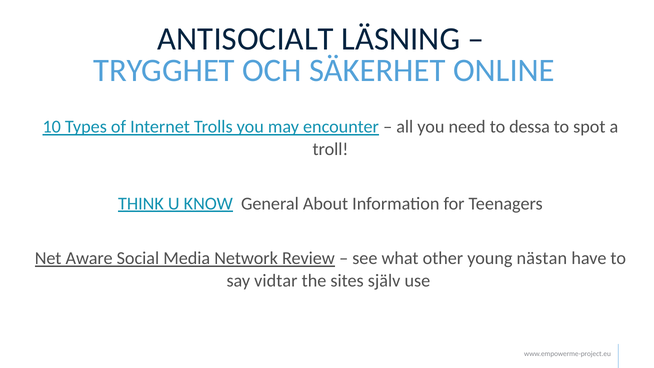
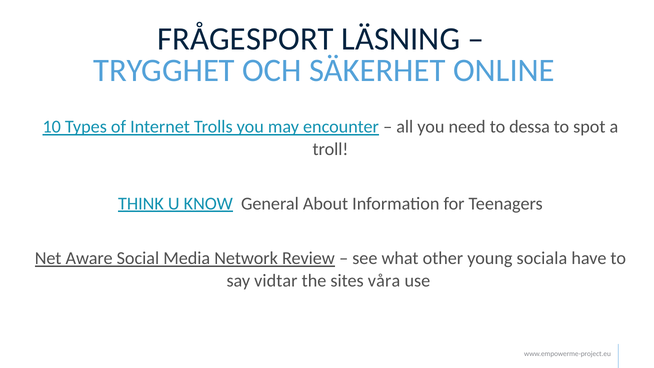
ANTISOCIALT: ANTISOCIALT -> FRÅGESPORT
nästan: nästan -> sociala
själv: själv -> våra
